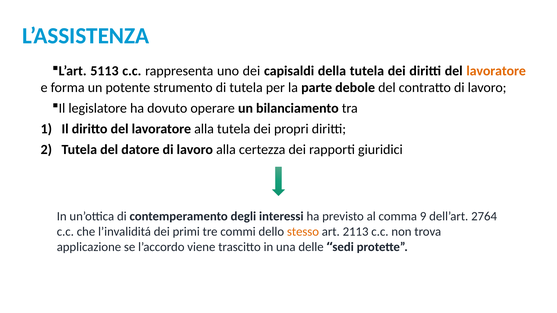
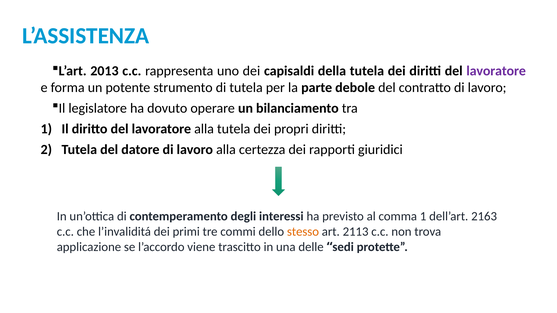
5113: 5113 -> 2013
lavoratore at (496, 71) colour: orange -> purple
comma 9: 9 -> 1
2764: 2764 -> 2163
